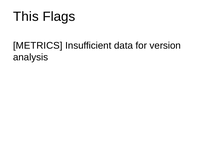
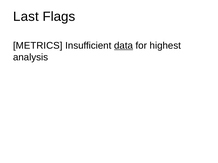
This: This -> Last
data underline: none -> present
version: version -> highest
